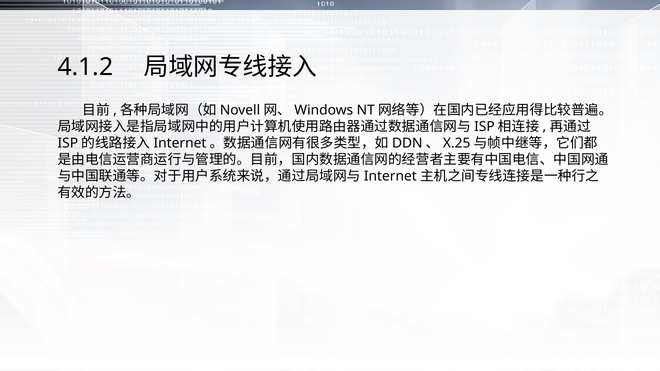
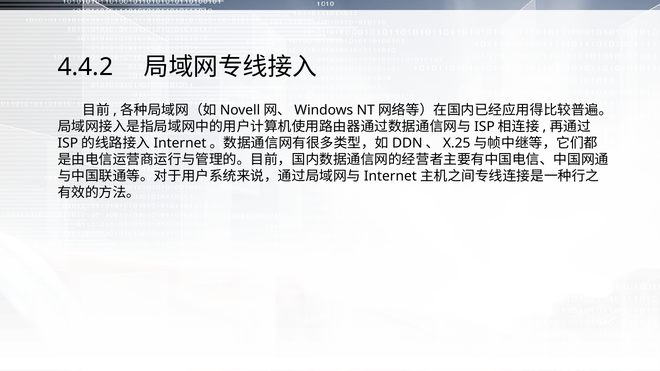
4.1.2: 4.1.2 -> 4.4.2
